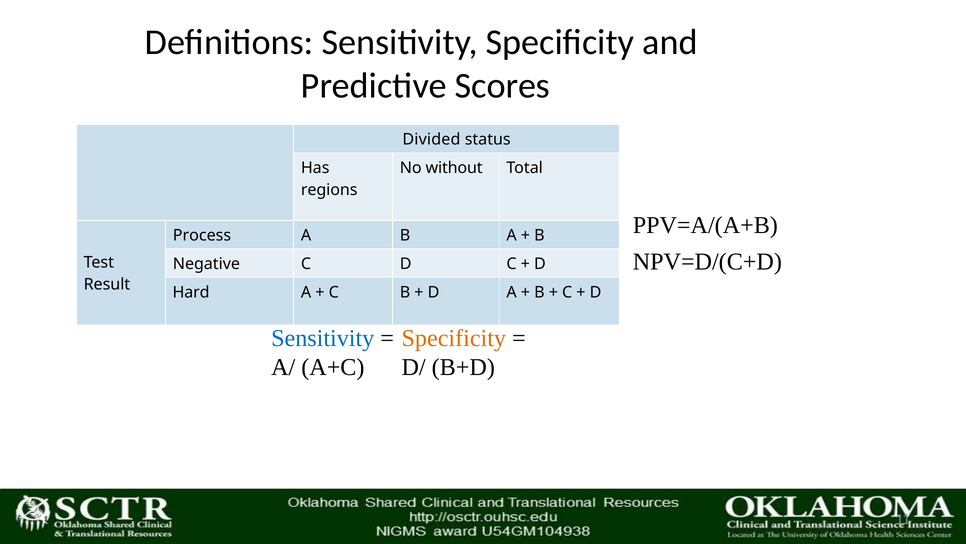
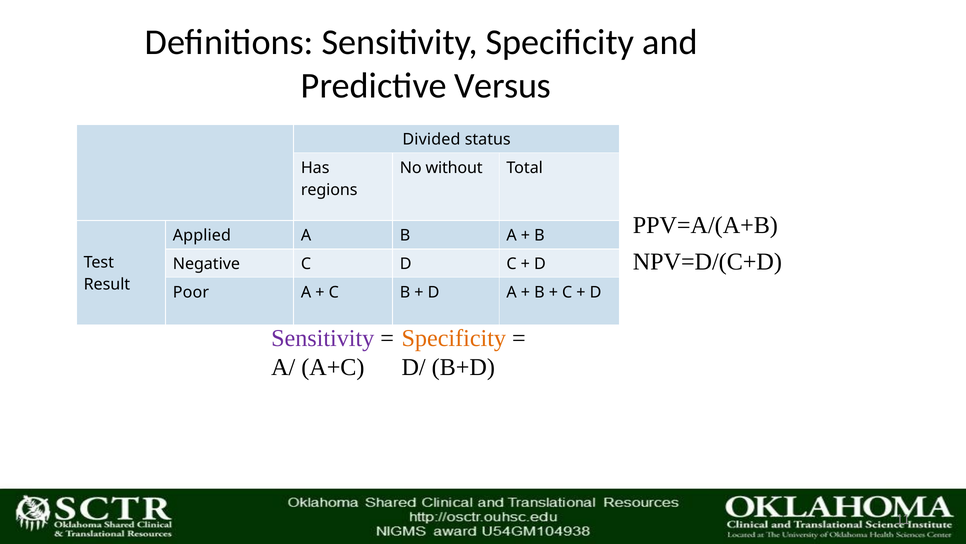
Scores: Scores -> Versus
Process: Process -> Applied
Hard: Hard -> Poor
Sensitivity at (323, 338) colour: blue -> purple
